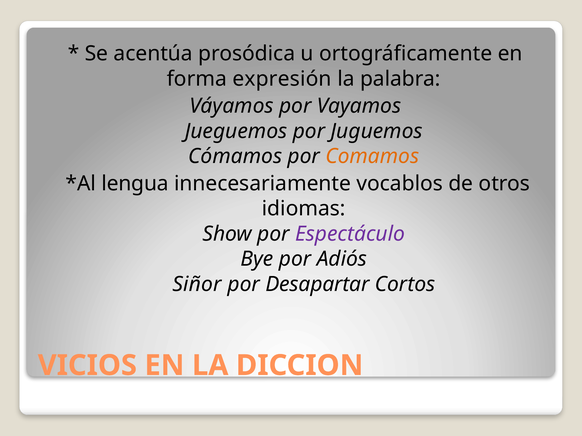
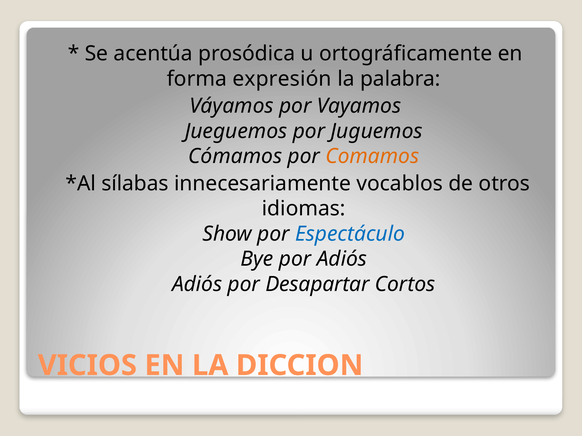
lengua: lengua -> sílabas
Espectáculo colour: purple -> blue
Siñor at (197, 285): Siñor -> Adiós
